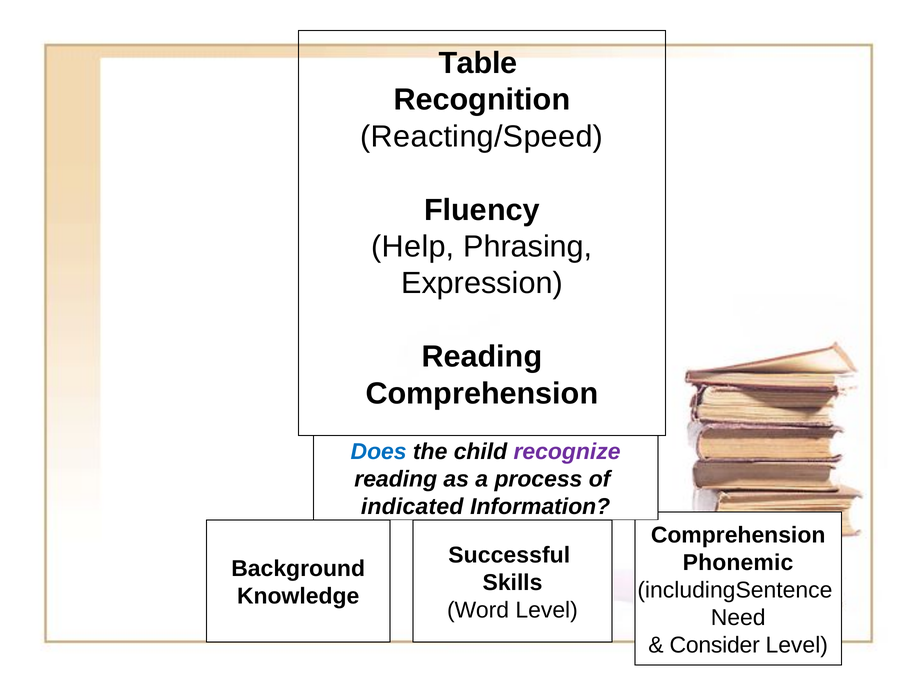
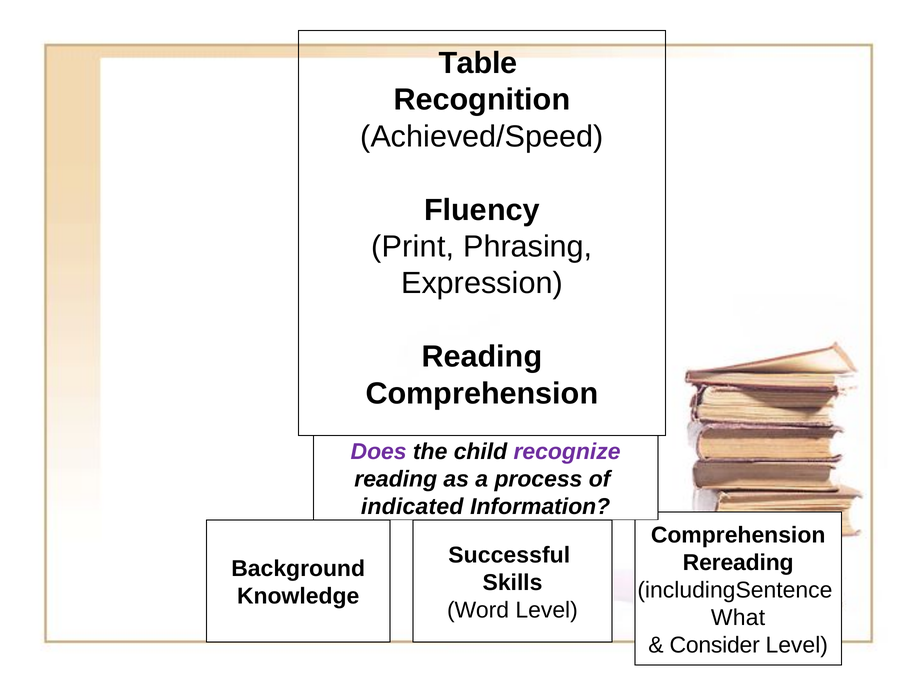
Reacting/Speed: Reacting/Speed -> Achieved/Speed
Help: Help -> Print
Does colour: blue -> purple
Phonemic: Phonemic -> Rereading
Need: Need -> What
